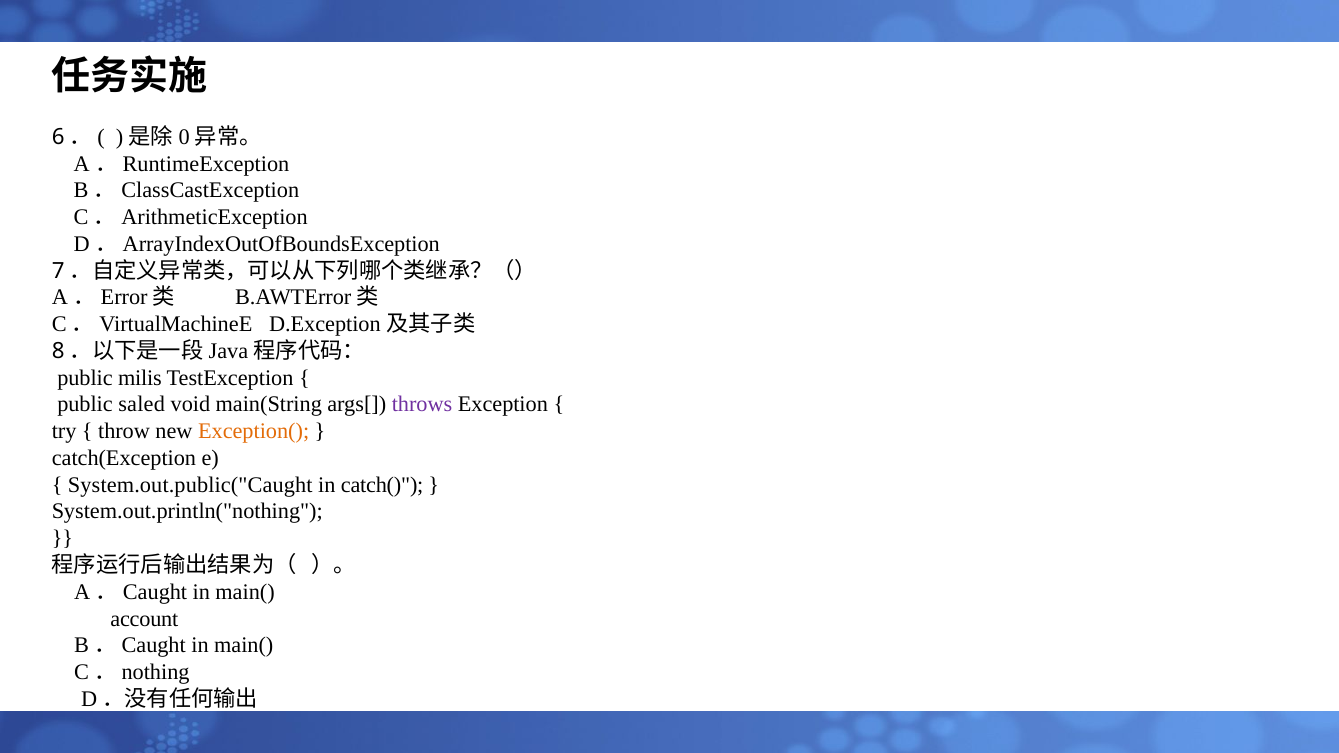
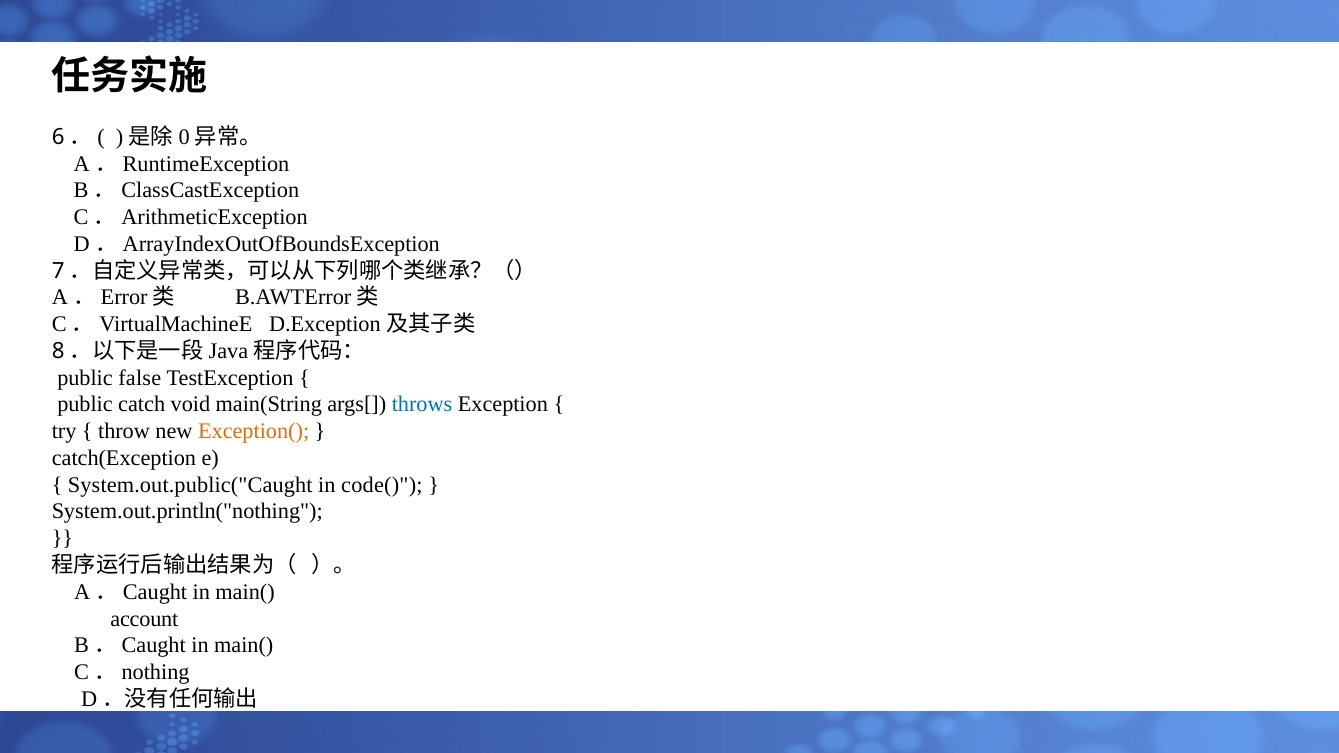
milis: milis -> false
saled: saled -> catch
throws colour: purple -> blue
catch(: catch( -> code(
